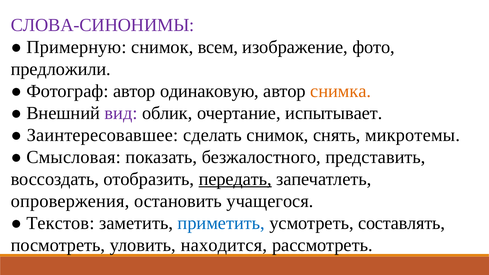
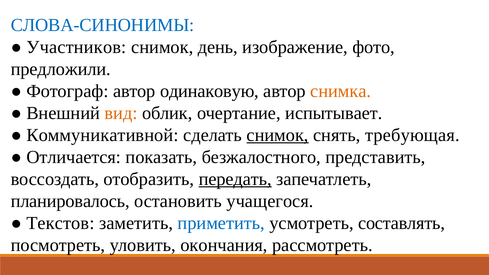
СЛОВА-СИНОНИМЫ colour: purple -> blue
Примерную: Примерную -> Участников
всем: всем -> день
вид colour: purple -> orange
Заинтересовавшее: Заинтересовавшее -> Коммуникативной
снимок at (278, 135) underline: none -> present
микротемы: микротемы -> требующая
Смысловая: Смысловая -> Отличается
опровержения: опровержения -> планировалось
находится: находится -> окончания
